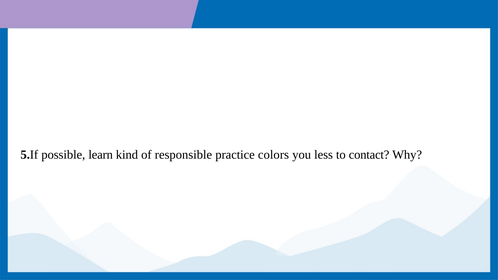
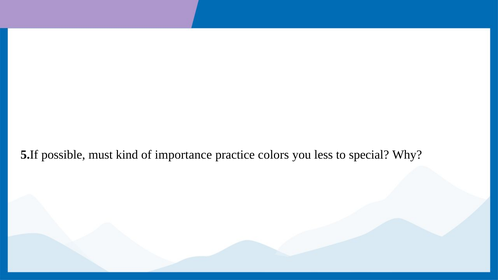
learn: learn -> must
responsible: responsible -> importance
contact: contact -> special
